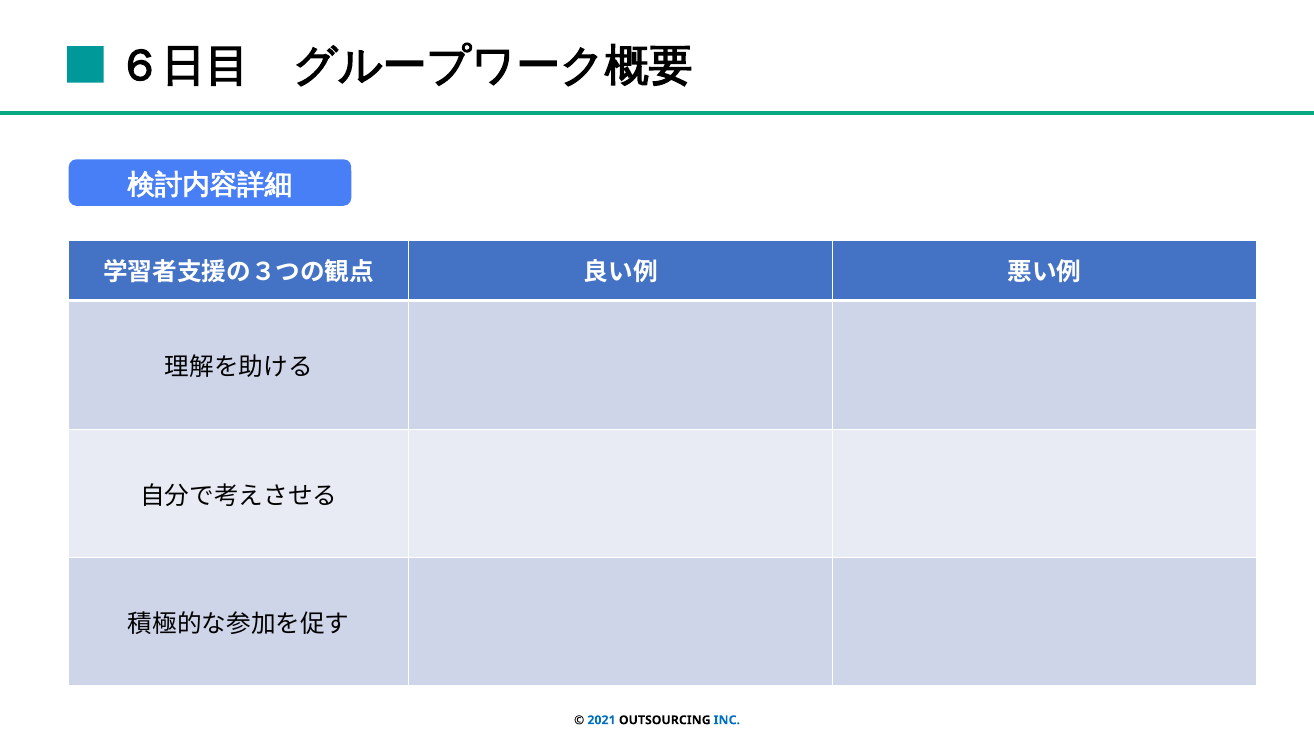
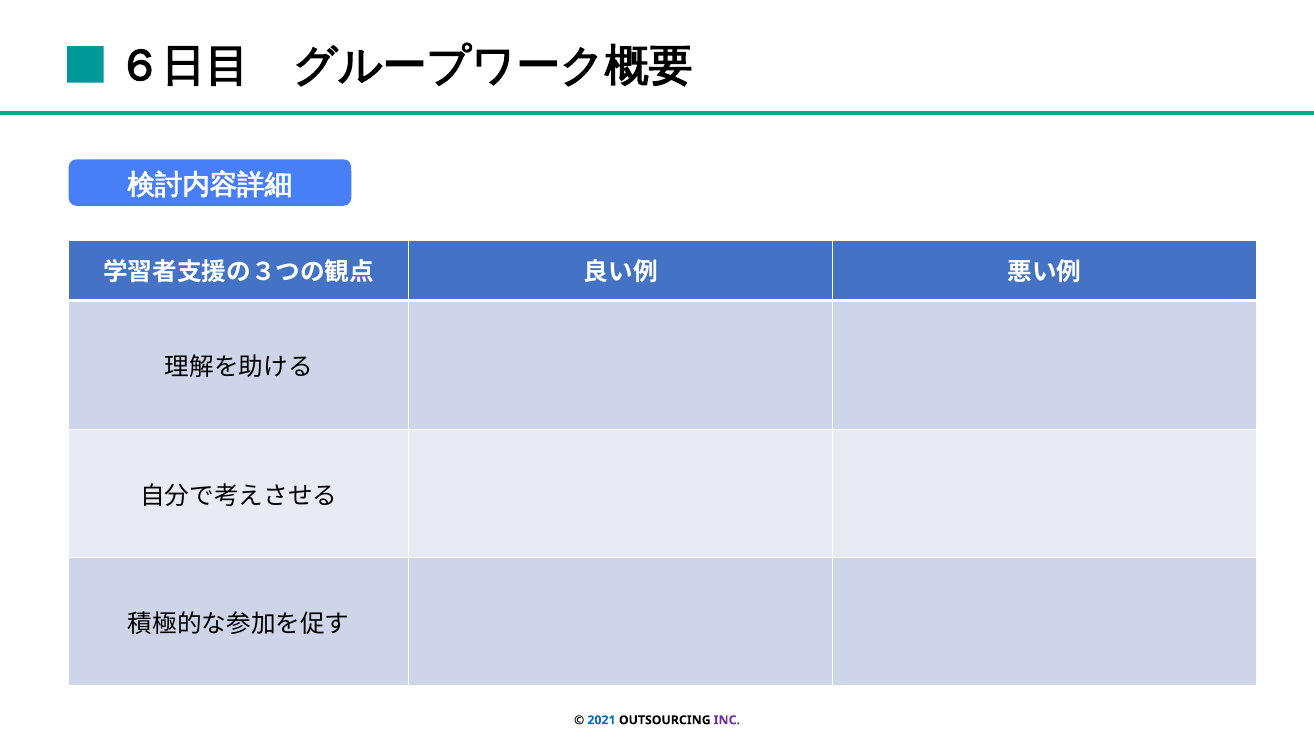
INC colour: blue -> purple
